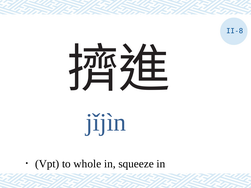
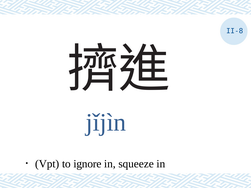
whole: whole -> ignore
